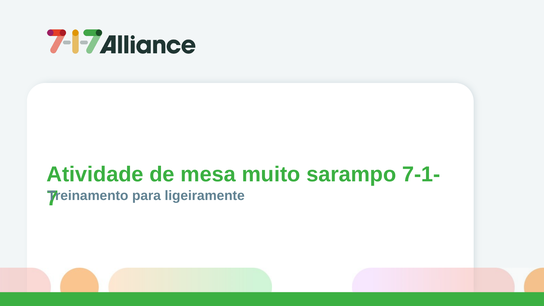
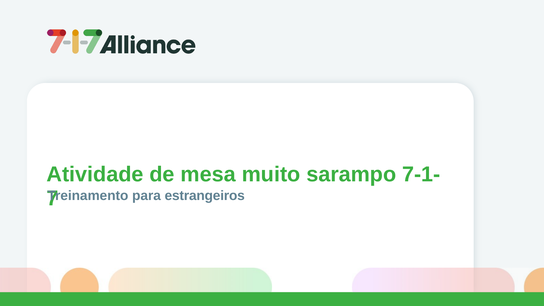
ligeiramente: ligeiramente -> estrangeiros
